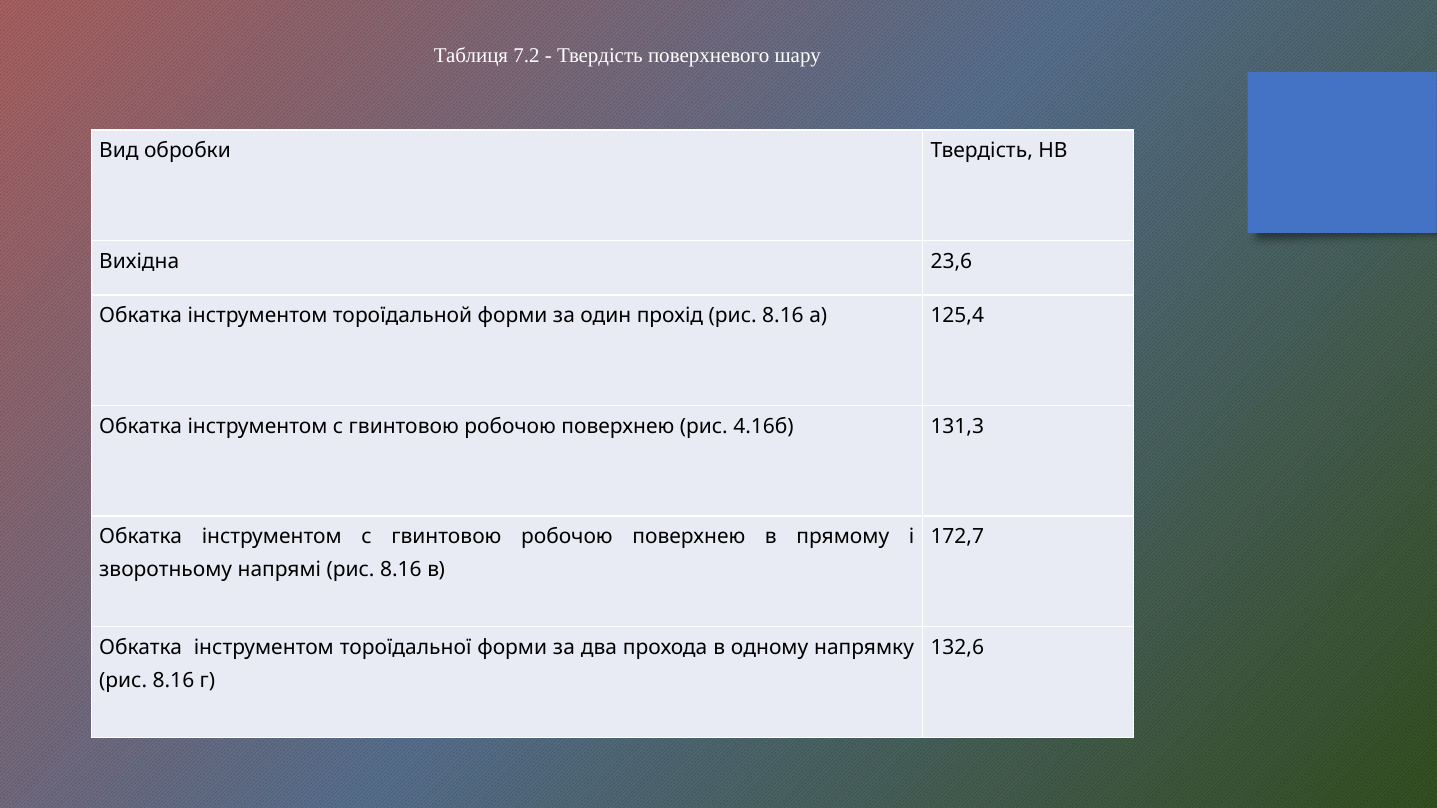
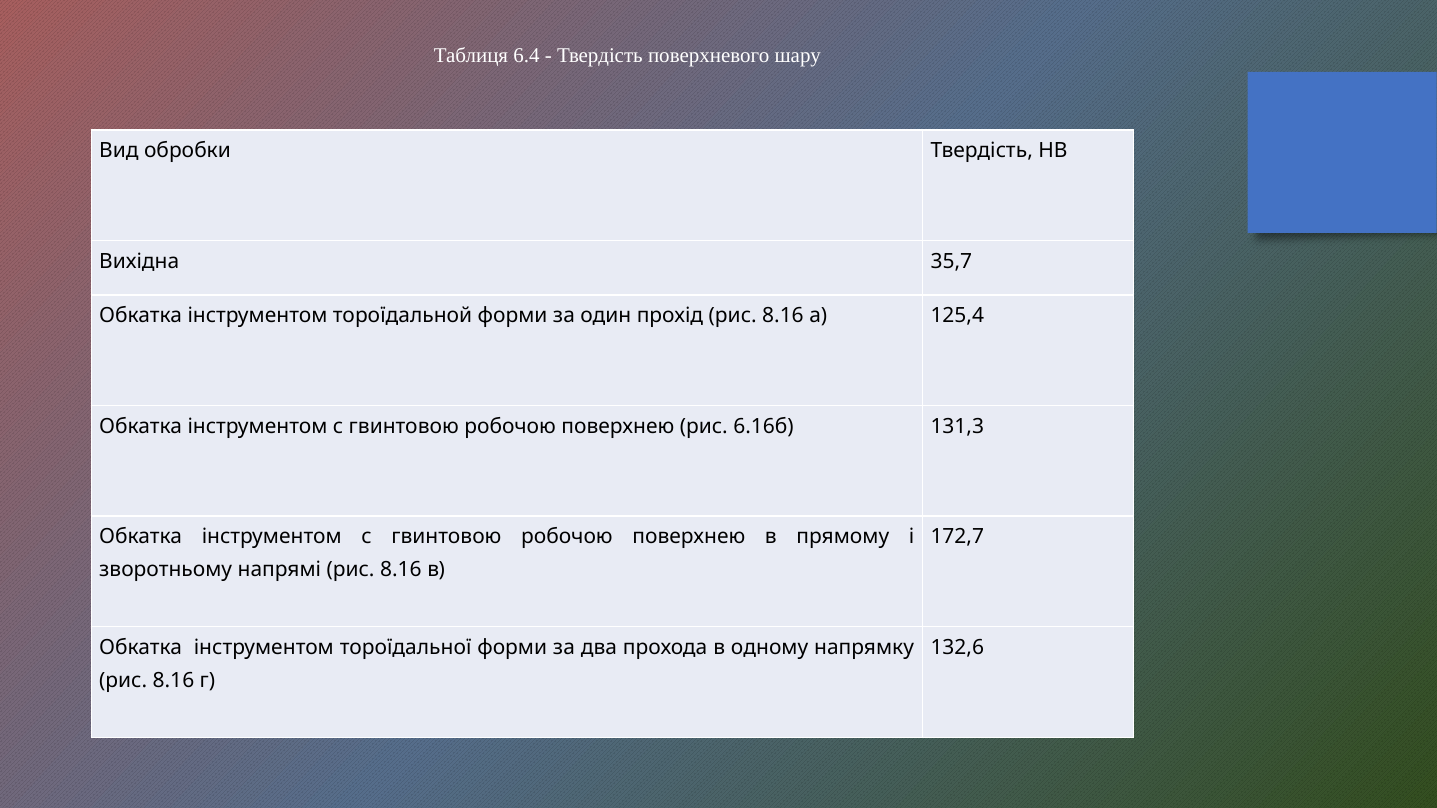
7.2: 7.2 -> 6.4
23,6: 23,6 -> 35,7
4.16б: 4.16б -> 6.16б
